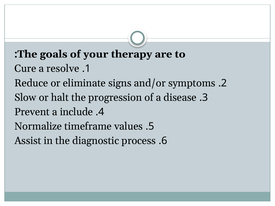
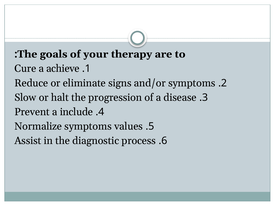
resolve: resolve -> achieve
Normalize timeframe: timeframe -> symptoms
